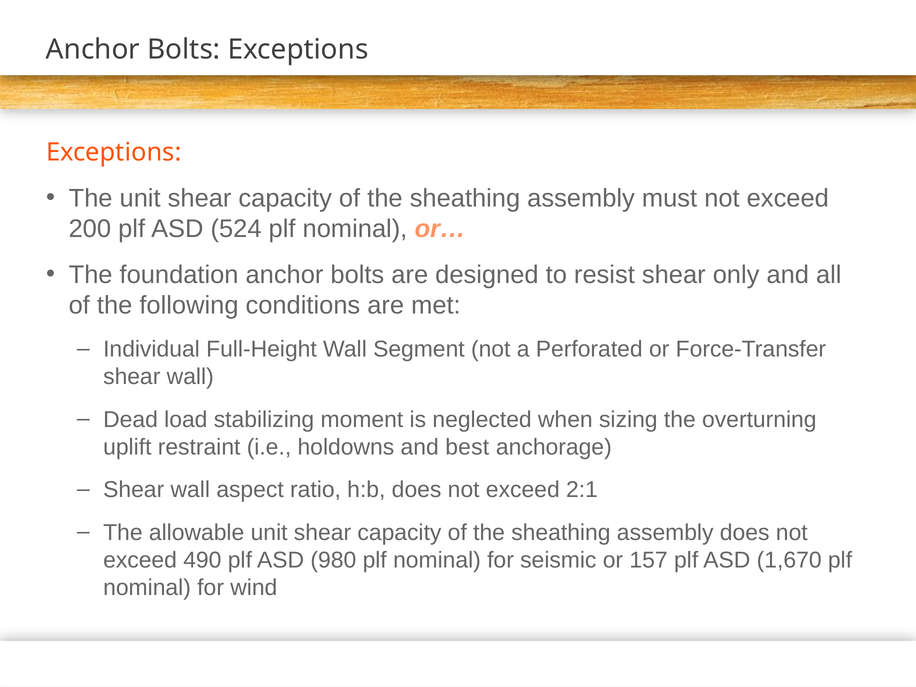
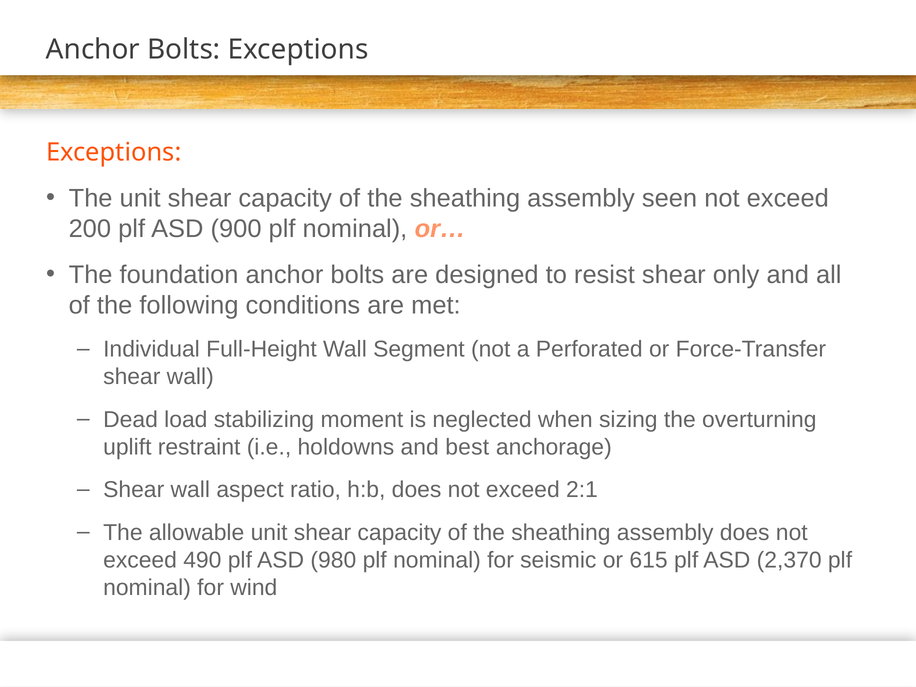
must: must -> seen
524: 524 -> 900
157: 157 -> 615
1,670: 1,670 -> 2,370
